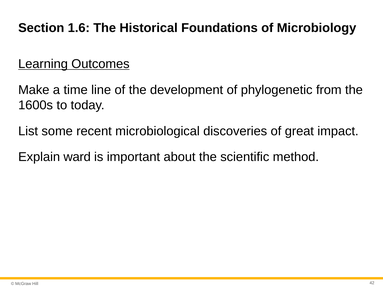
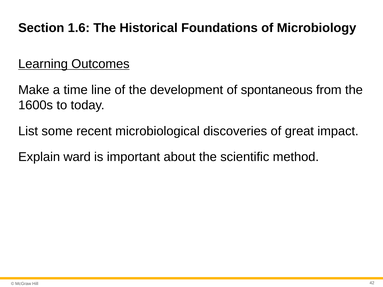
phylogenetic: phylogenetic -> spontaneous
